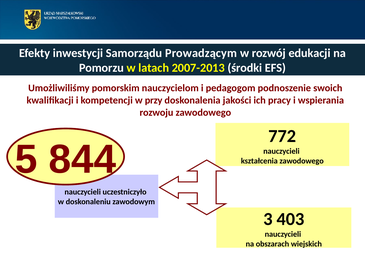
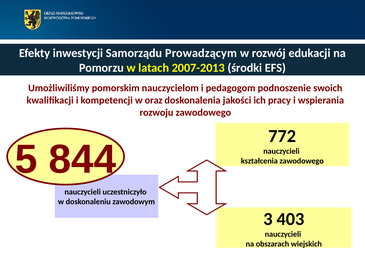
przy: przy -> oraz
